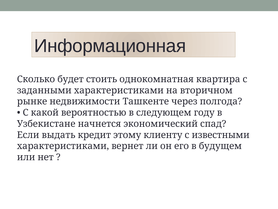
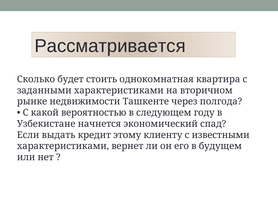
Информационная: Информационная -> Рассматривается
